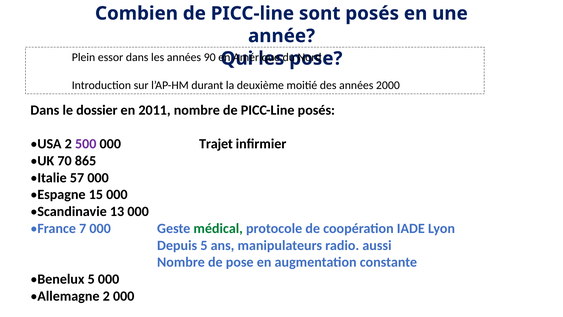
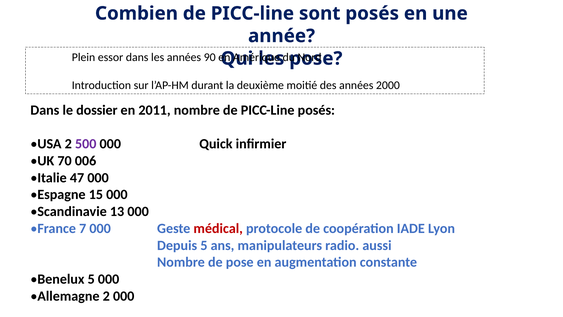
Trajet: Trajet -> Quick
865: 865 -> 006
57: 57 -> 47
médical colour: green -> red
